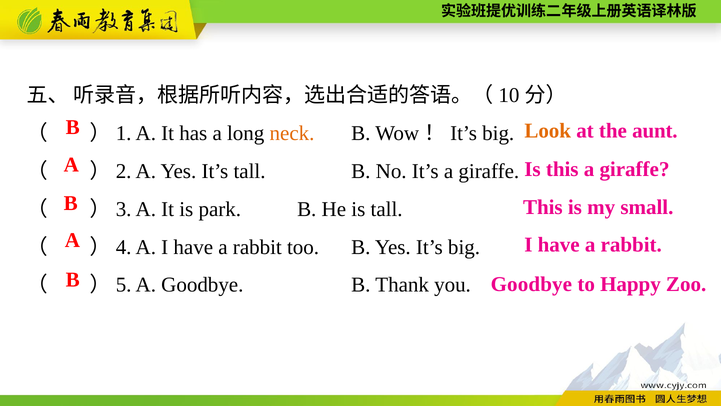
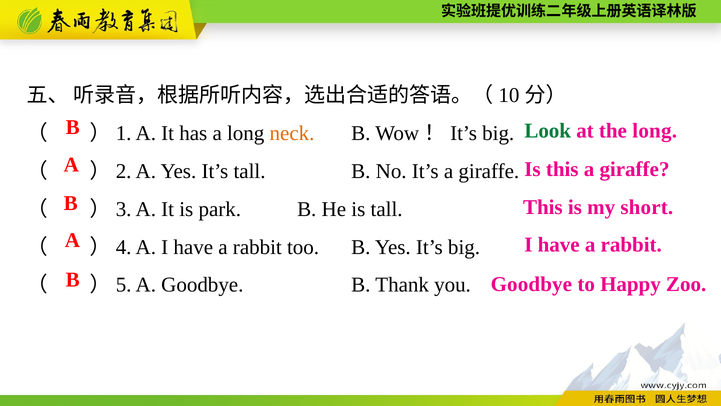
Look colour: orange -> green
the aunt: aunt -> long
small: small -> short
